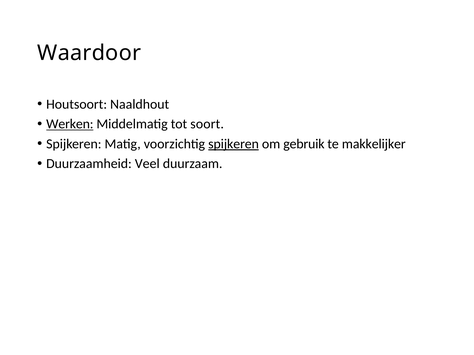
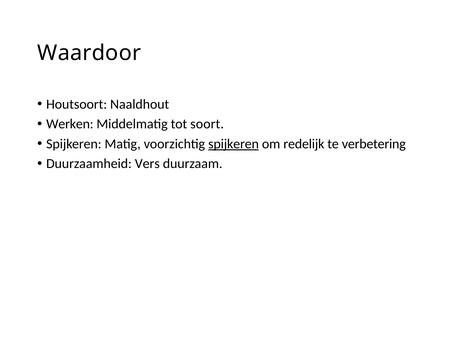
Werken underline: present -> none
gebruik: gebruik -> redelijk
makkelijker: makkelijker -> verbetering
Veel: Veel -> Vers
